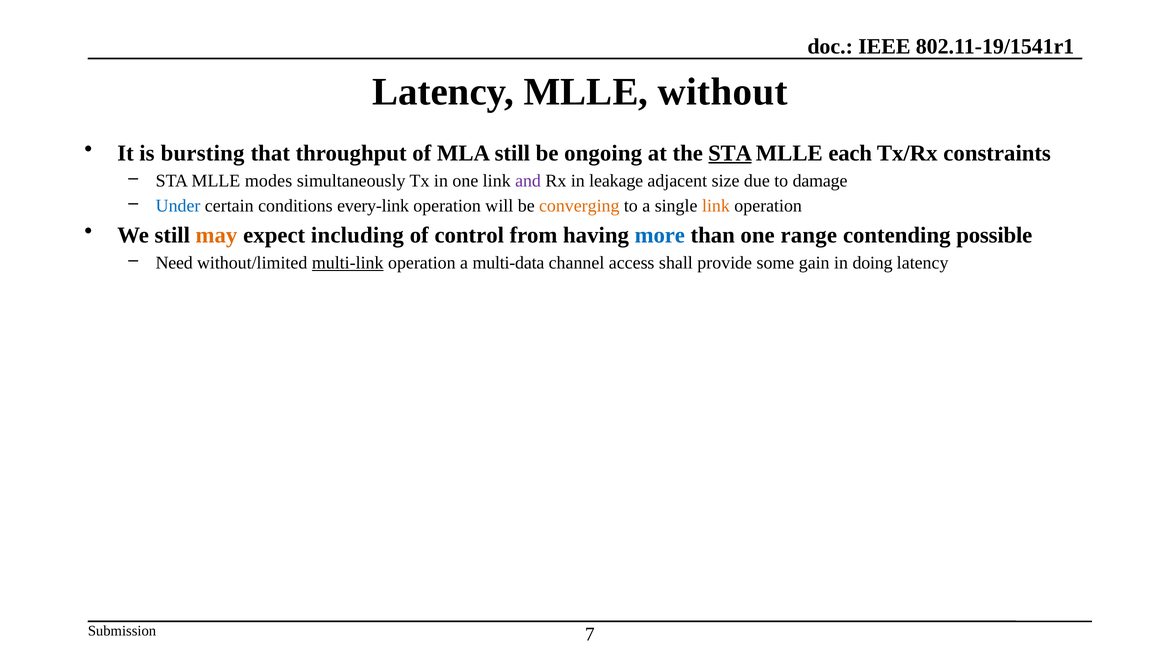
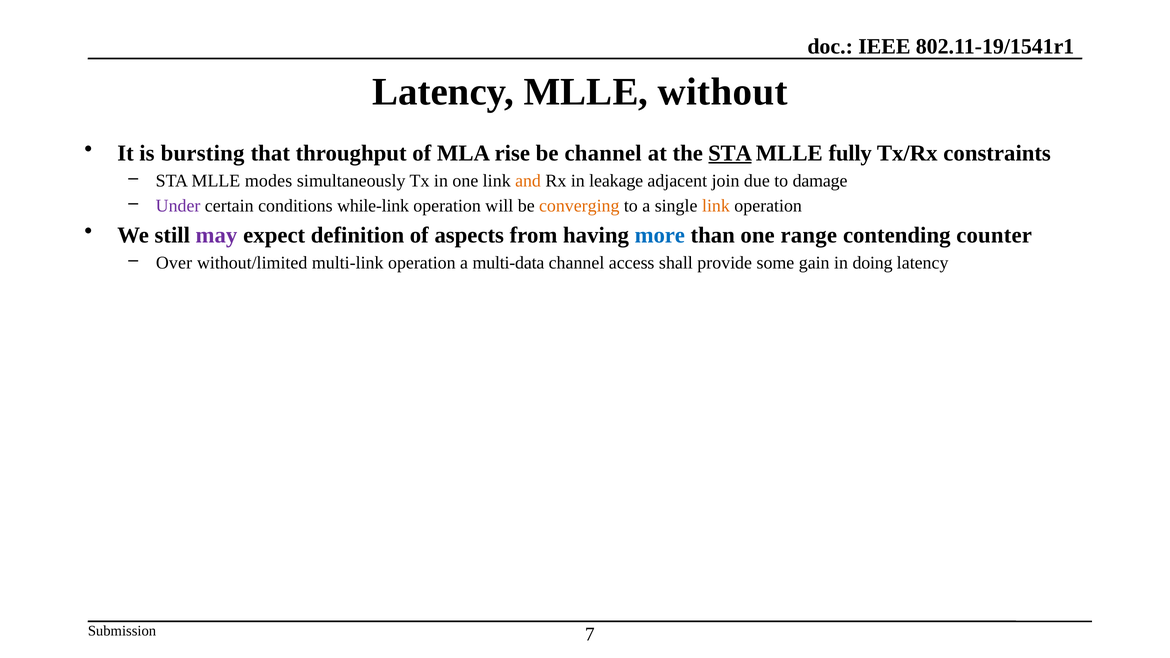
MLA still: still -> rise
be ongoing: ongoing -> channel
each: each -> fully
and colour: purple -> orange
size: size -> join
Under colour: blue -> purple
every-link: every-link -> while-link
may colour: orange -> purple
including: including -> definition
control: control -> aspects
possible: possible -> counter
Need: Need -> Over
multi-link underline: present -> none
